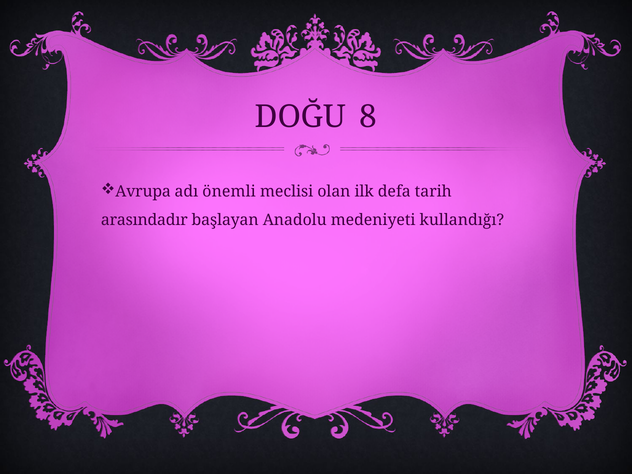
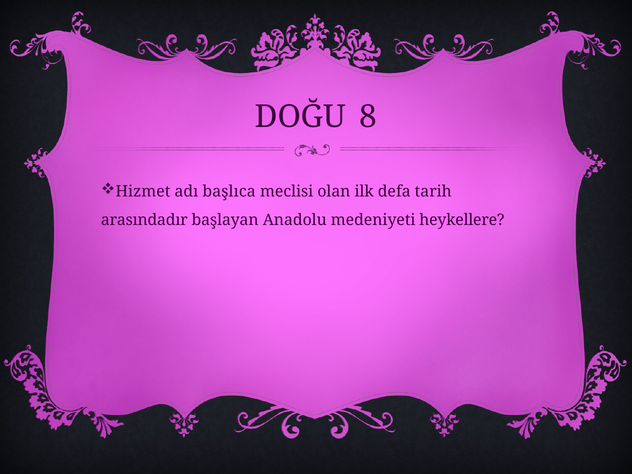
Avrupa: Avrupa -> Hizmet
önemli: önemli -> başlıca
kullandığı: kullandığı -> heykellere
